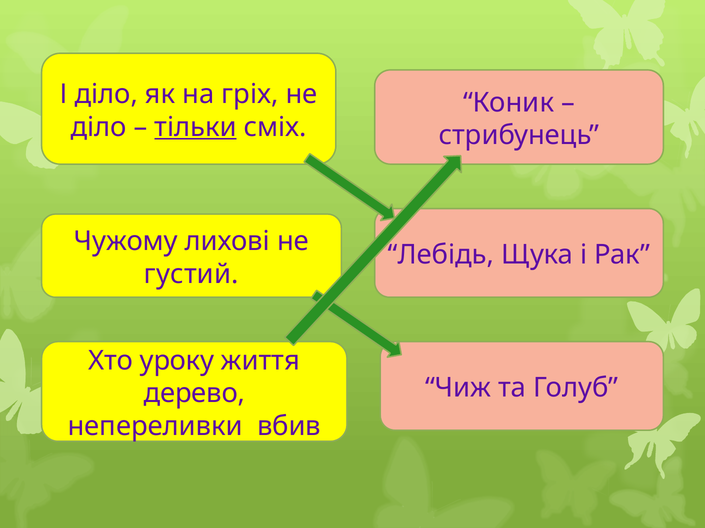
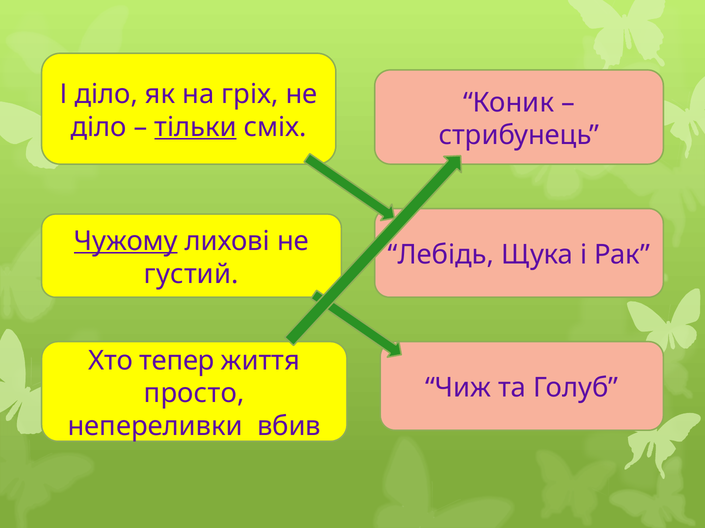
Чужому underline: none -> present
уроку: уроку -> тепер
дерево: дерево -> просто
